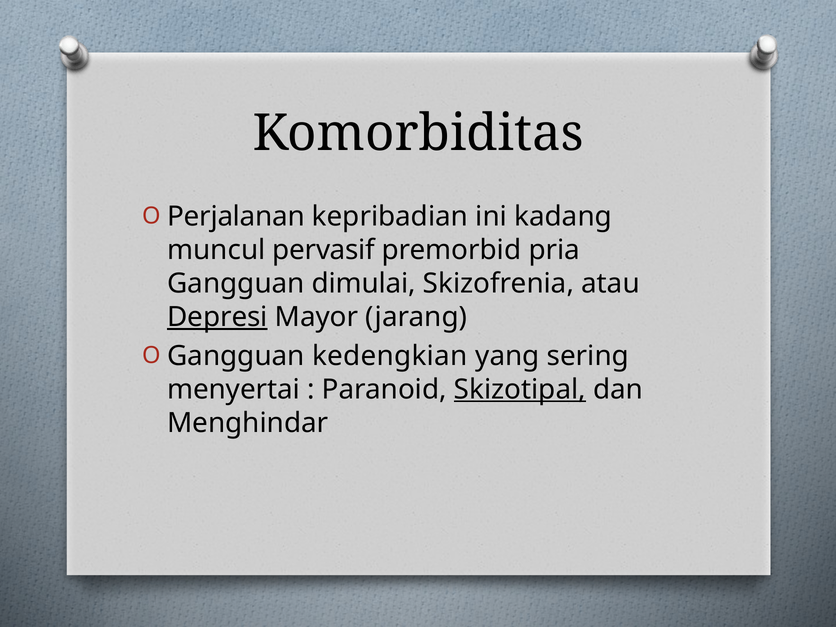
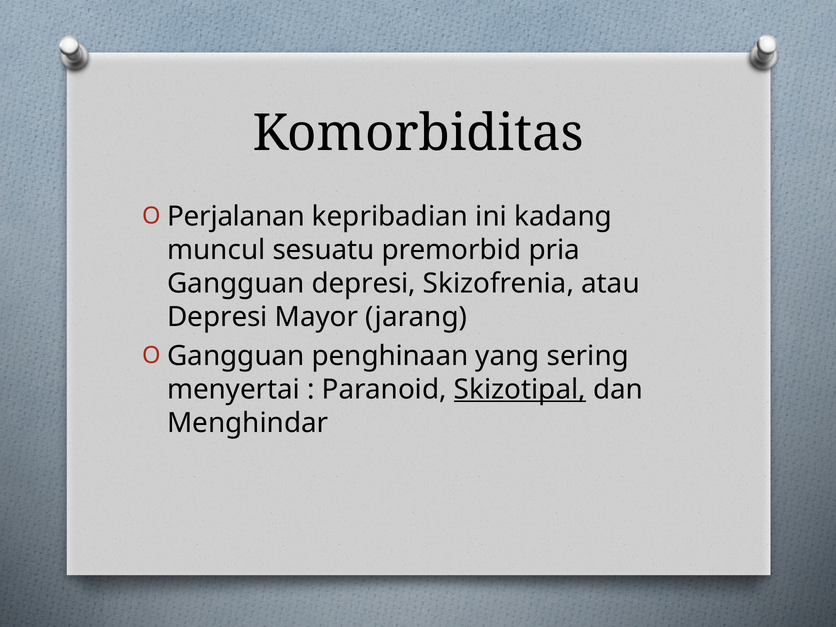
pervasif: pervasif -> sesuatu
Gangguan dimulai: dimulai -> depresi
Depresi at (217, 317) underline: present -> none
kedengkian: kedengkian -> penghinaan
